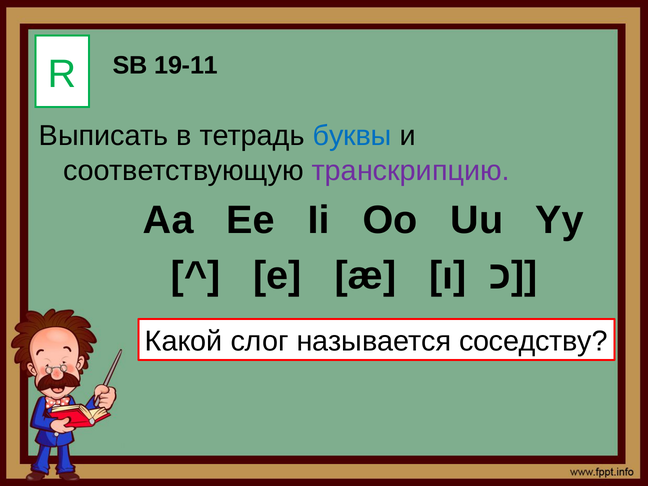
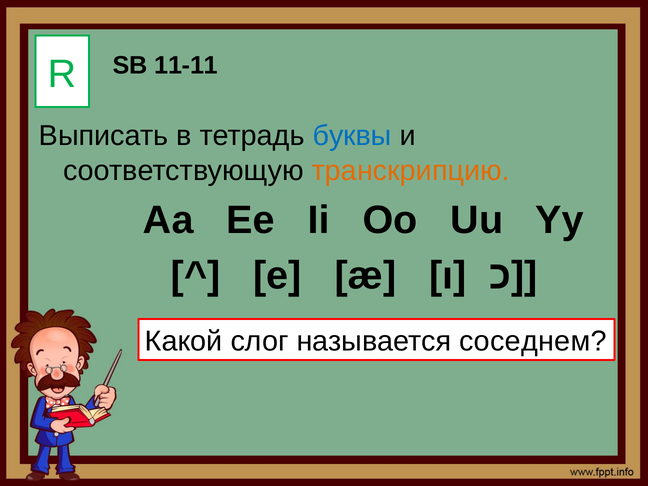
19-11: 19-11 -> 11-11
транскрипцию colour: purple -> orange
соседству: соседству -> соседнем
